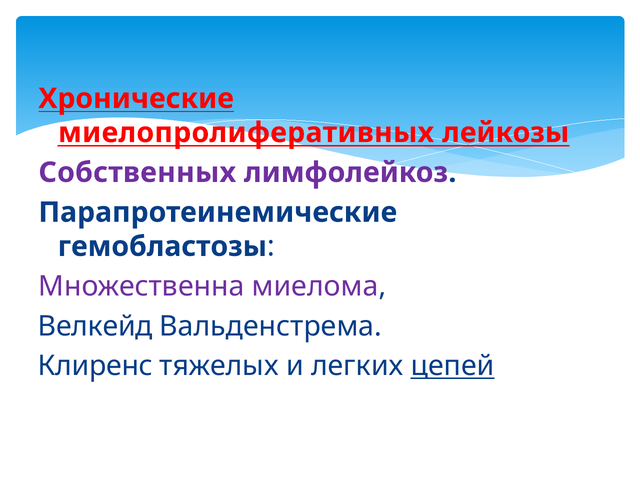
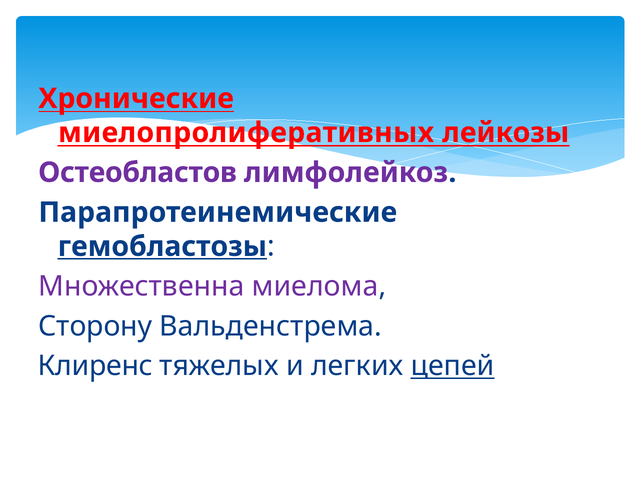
Собственных: Собственных -> Остеобластов
гемобластозы underline: none -> present
Велкейд: Велкейд -> Сторону
